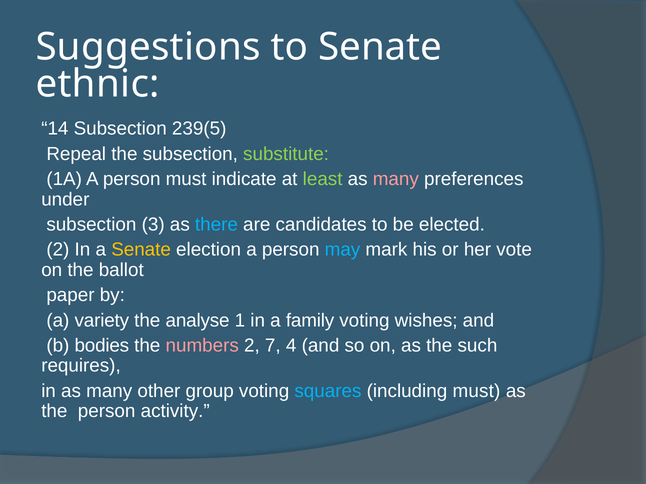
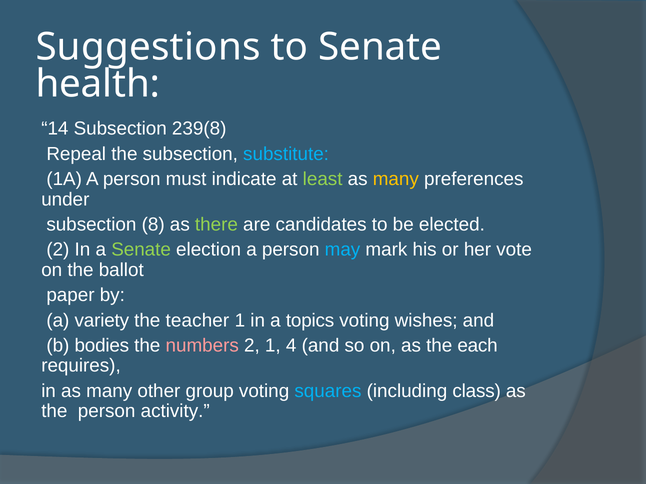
ethnic: ethnic -> health
239(5: 239(5 -> 239(8
substitute colour: light green -> light blue
many at (396, 179) colour: pink -> yellow
3: 3 -> 8
there colour: light blue -> light green
Senate at (141, 250) colour: yellow -> light green
analyse: analyse -> teacher
family: family -> topics
2 7: 7 -> 1
such: such -> each
including must: must -> class
